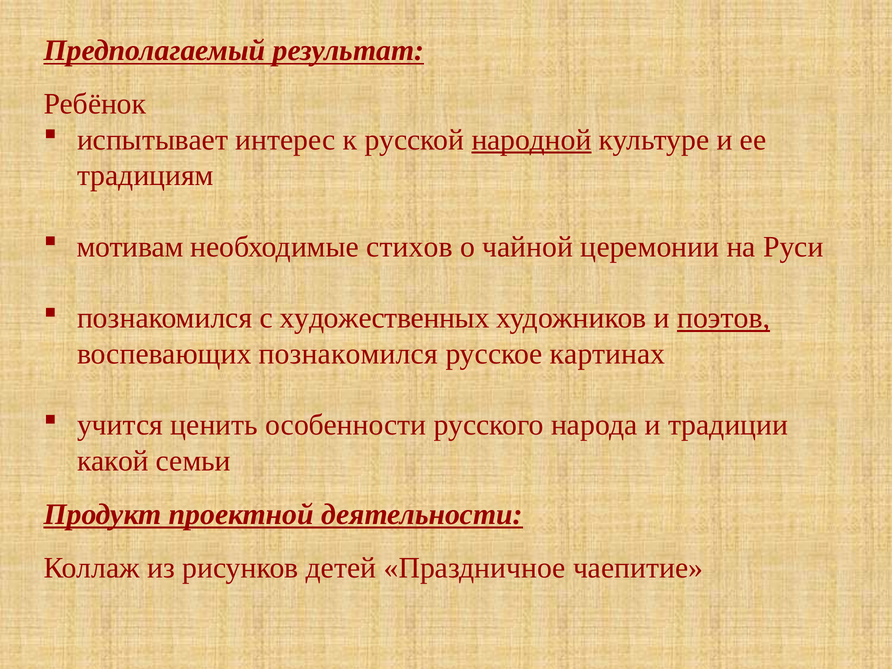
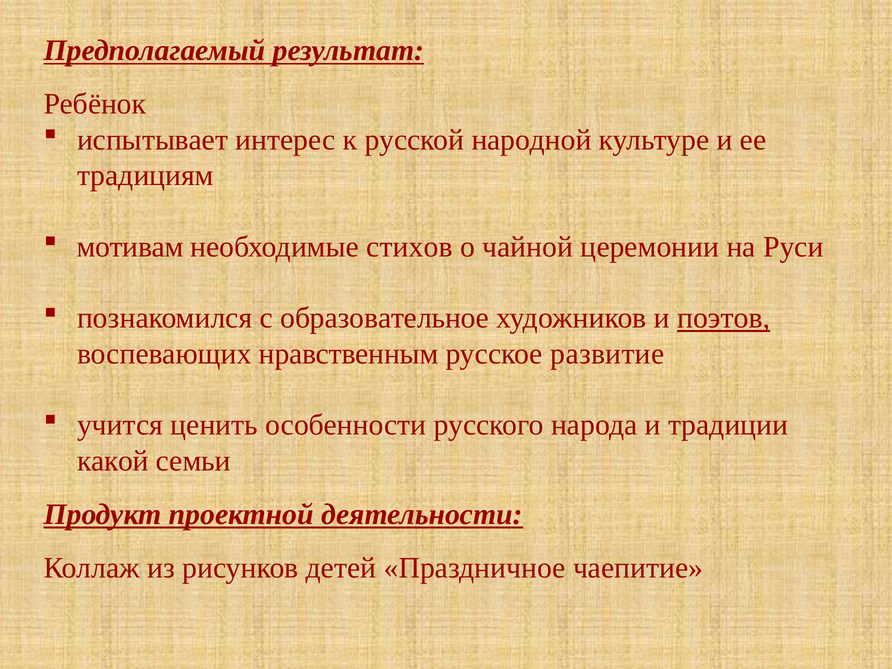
народной underline: present -> none
художественных: художественных -> образовательное
воспевающих познакомился: познакомился -> нравственным
картинах: картинах -> развитие
